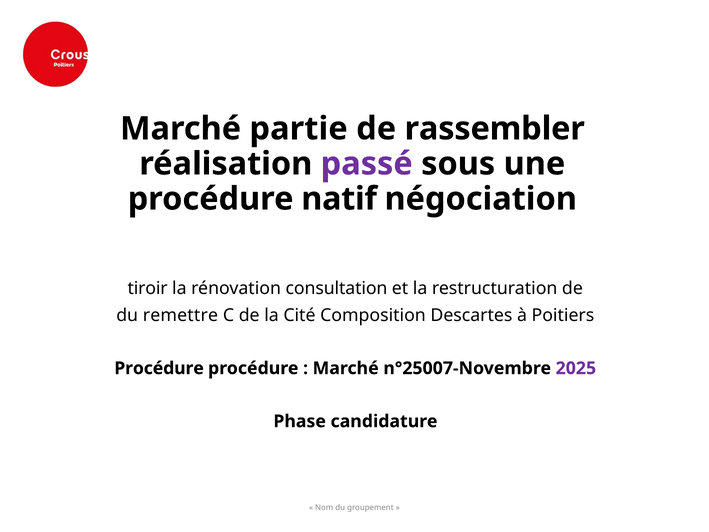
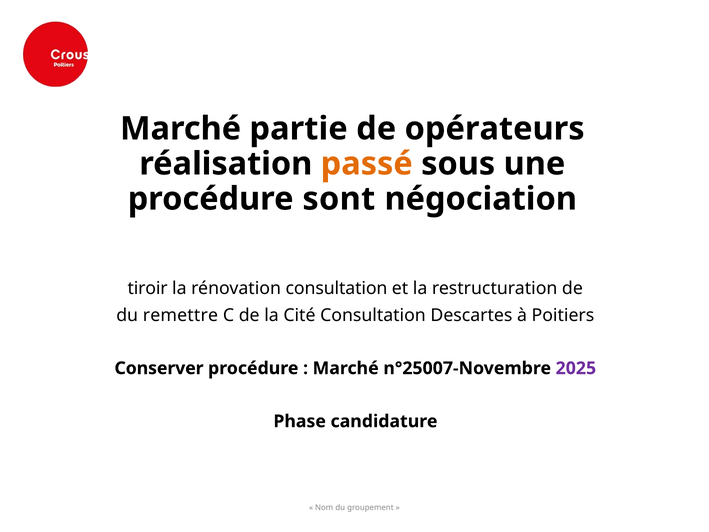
rassembler: rassembler -> opérateurs
passé colour: purple -> orange
natif: natif -> sont
Cité Composition: Composition -> Consultation
Procédure at (159, 368): Procédure -> Conserver
